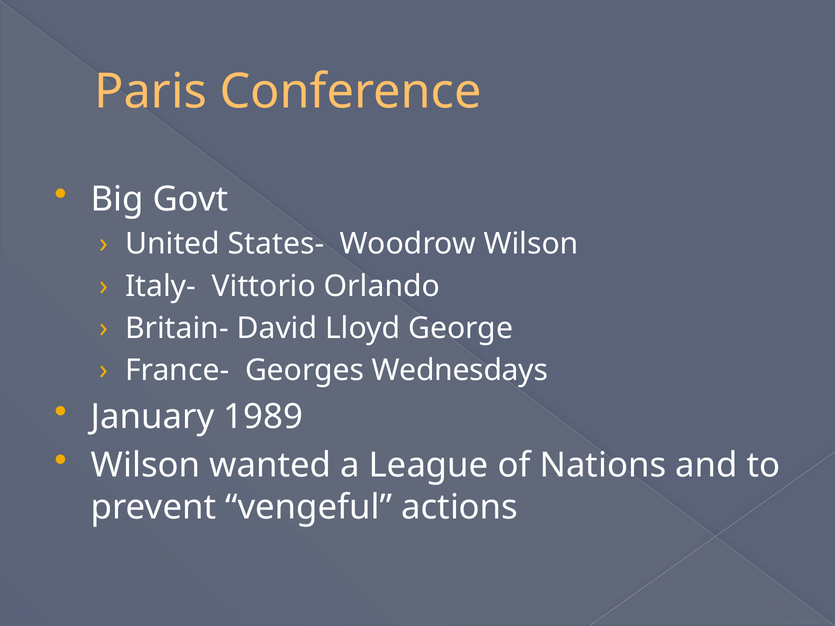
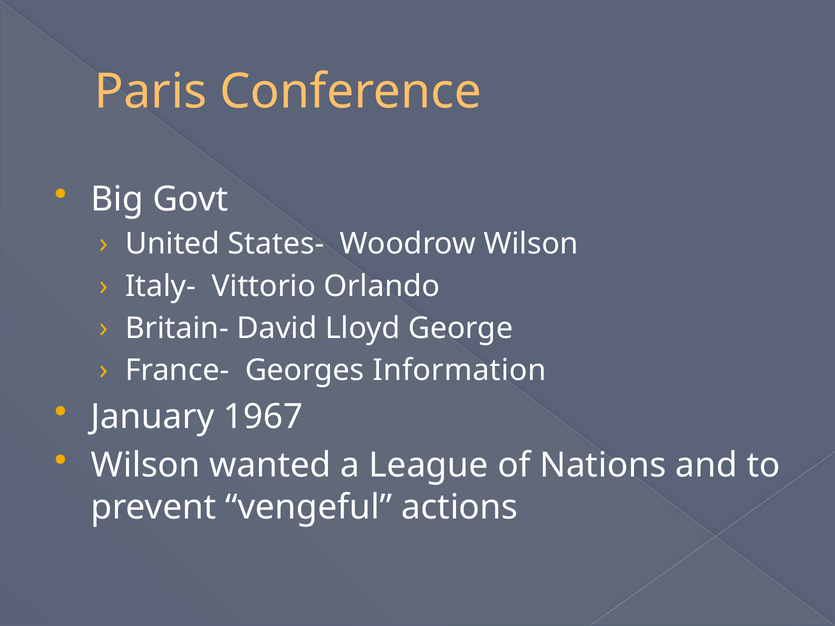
Wednesdays: Wednesdays -> Information
1989: 1989 -> 1967
